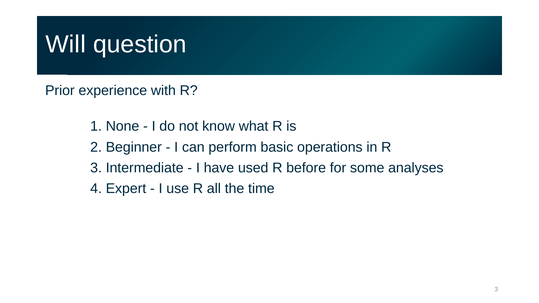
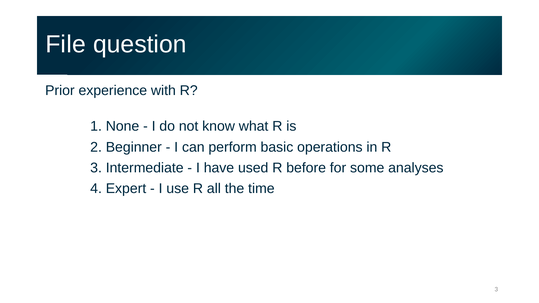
Will: Will -> File
